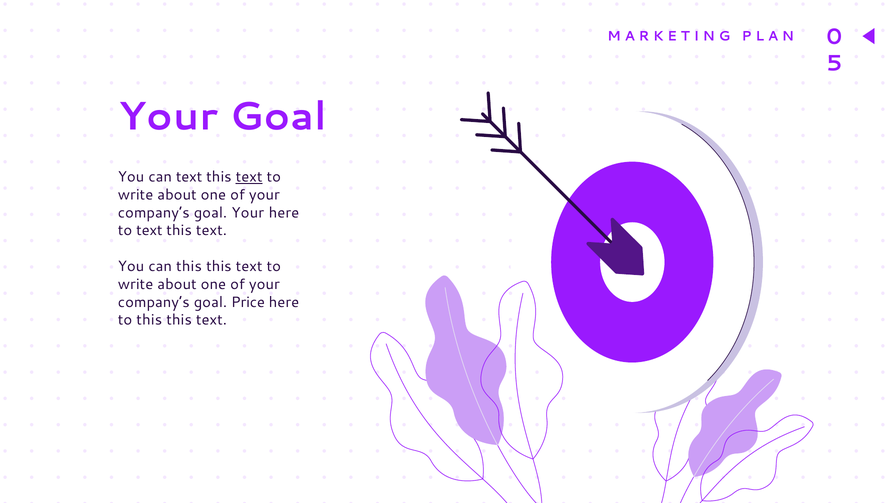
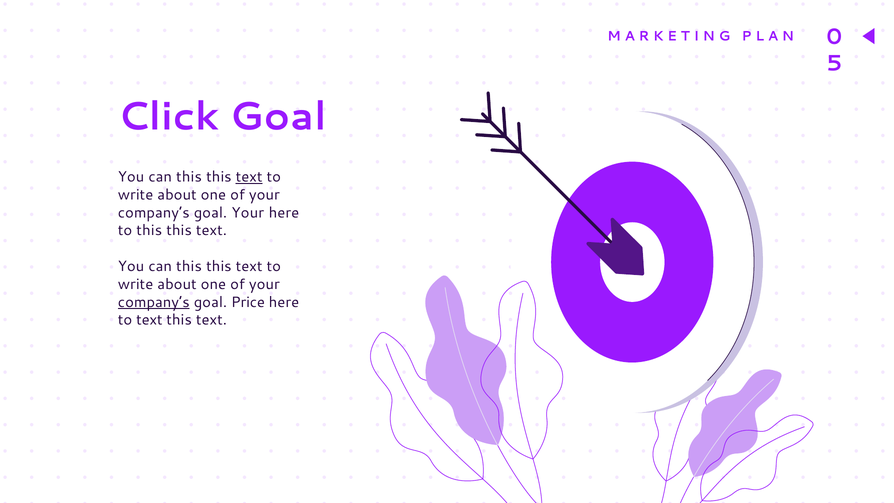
Your at (168, 117): Your -> Click
text at (189, 177): text -> this
to text: text -> this
company’s at (154, 302) underline: none -> present
to this: this -> text
